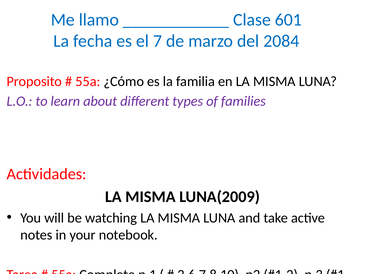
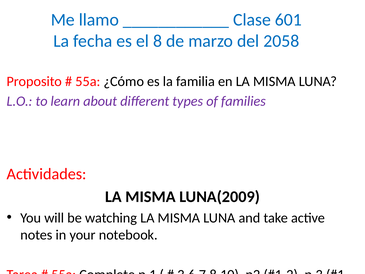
7: 7 -> 8
2084: 2084 -> 2058
